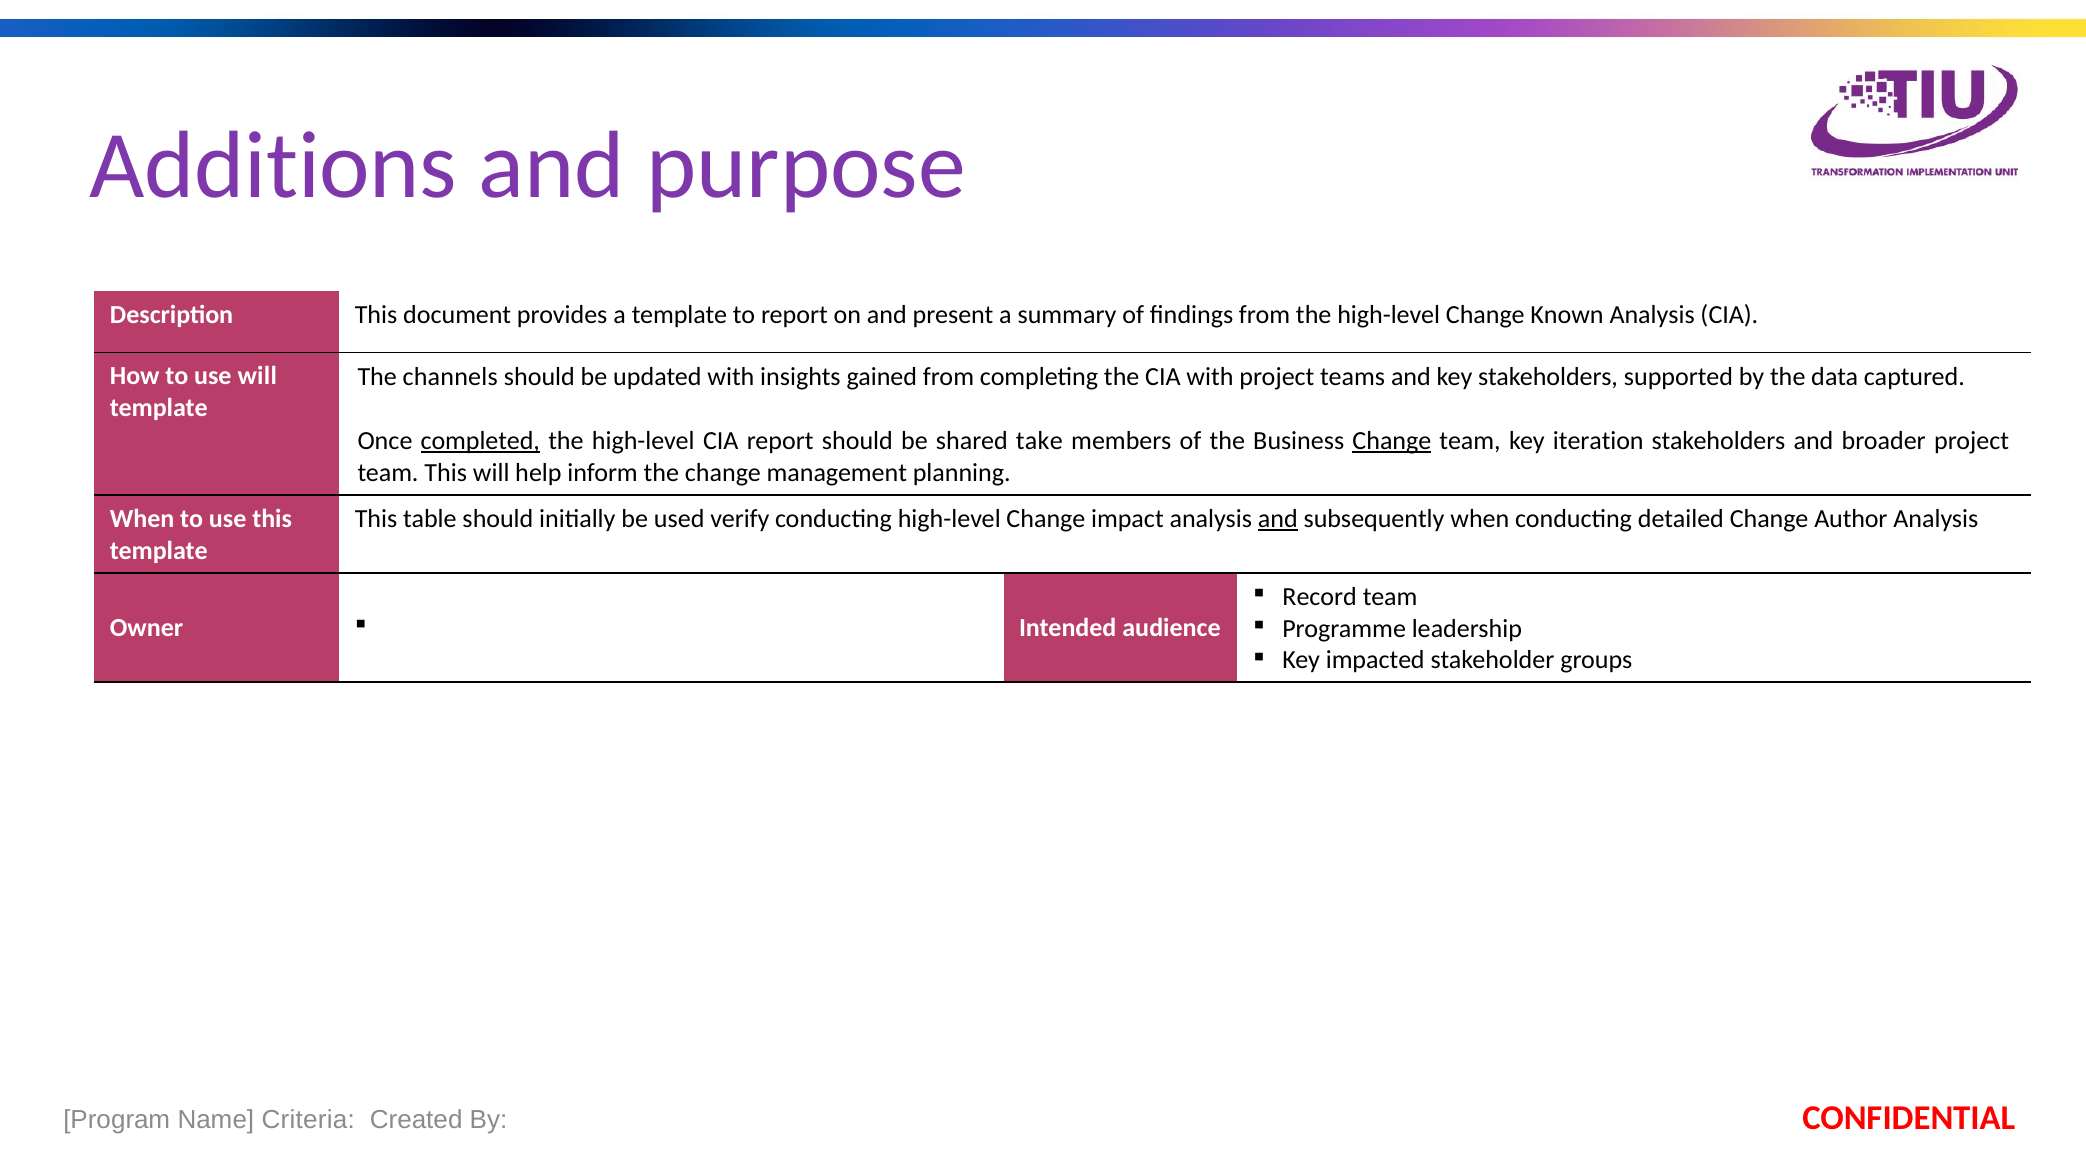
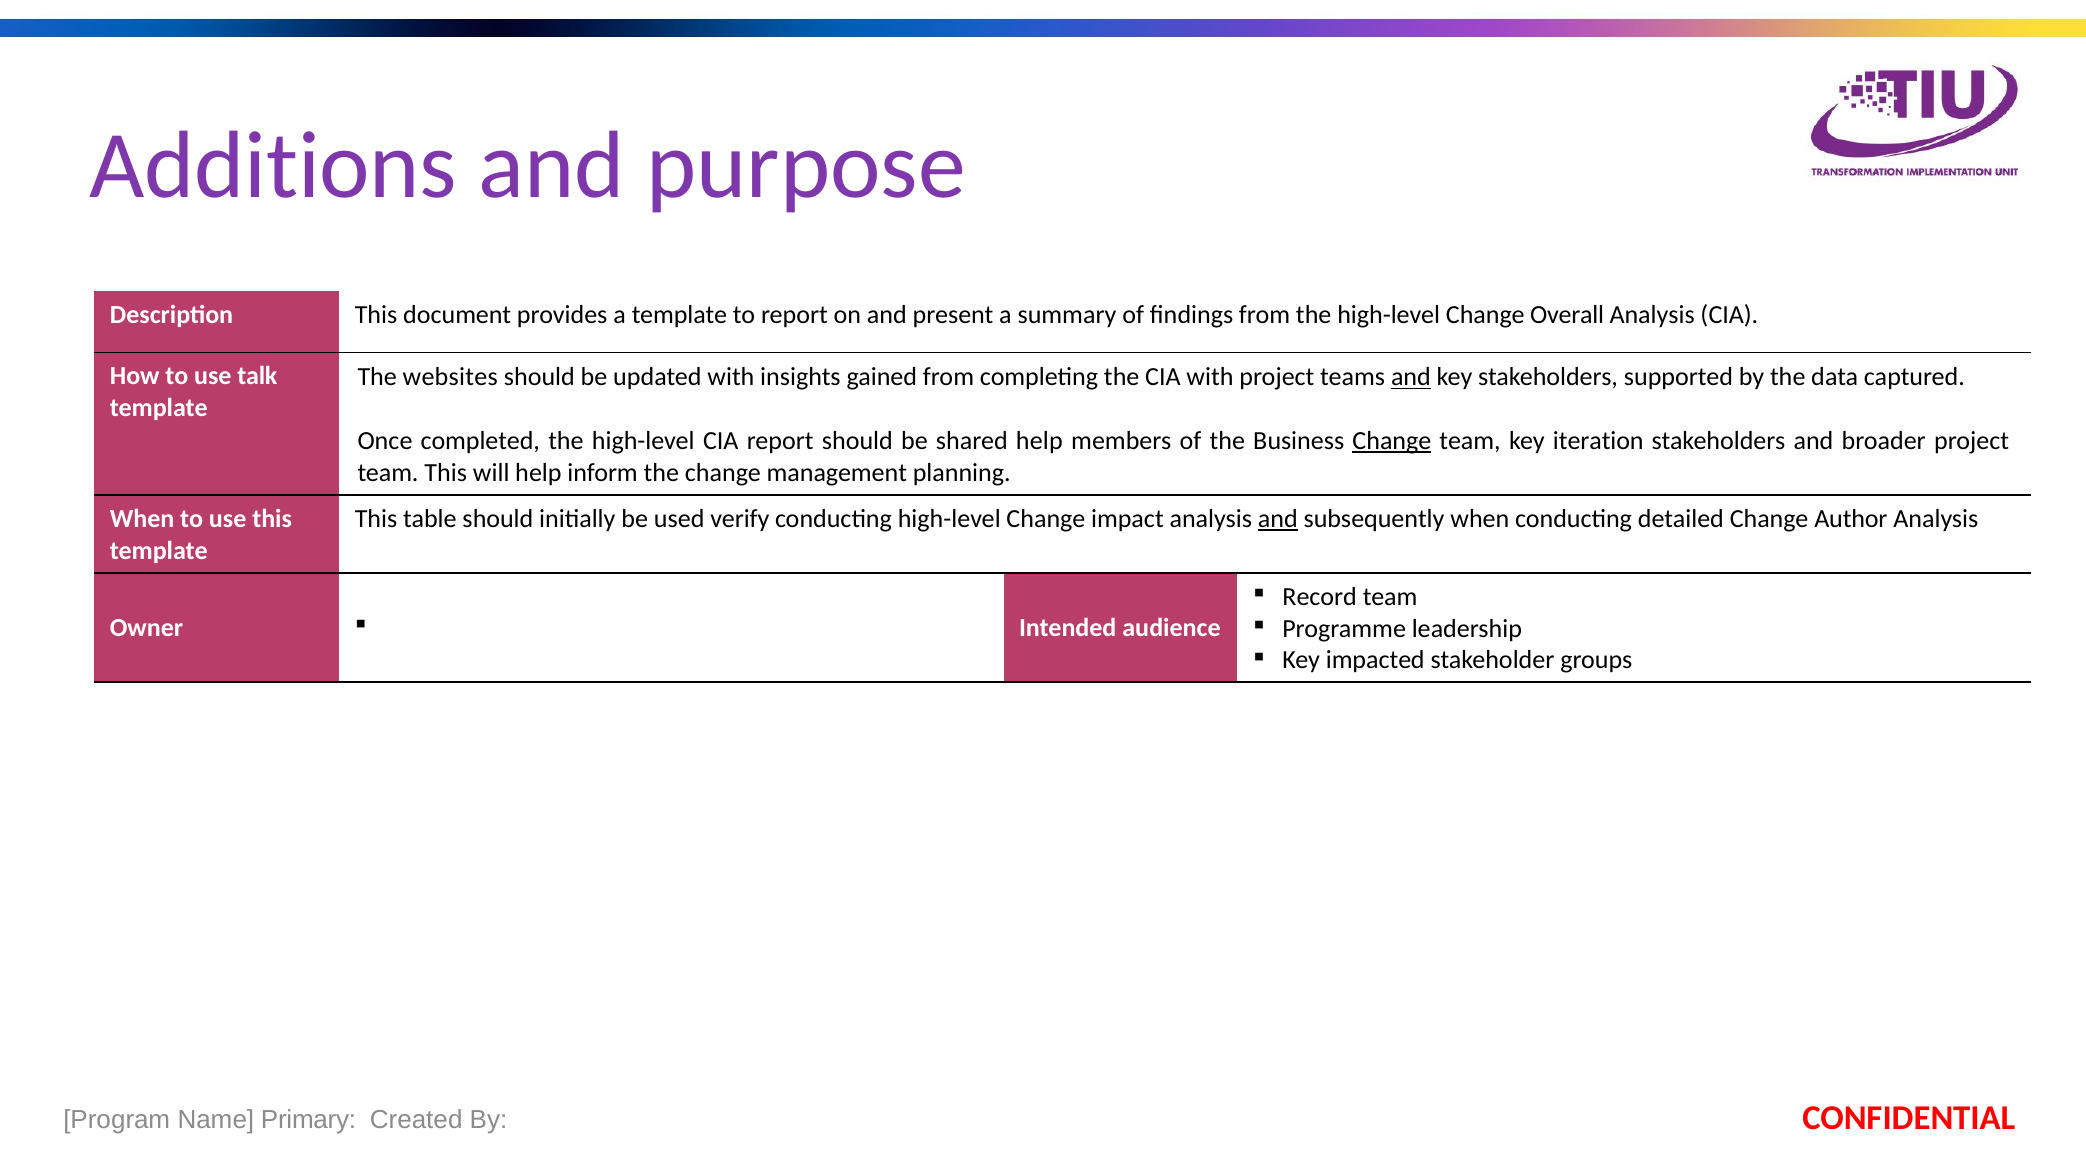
Known: Known -> Overall
use will: will -> talk
channels: channels -> websites
and at (1411, 377) underline: none -> present
completed underline: present -> none
shared take: take -> help
Criteria: Criteria -> Primary
